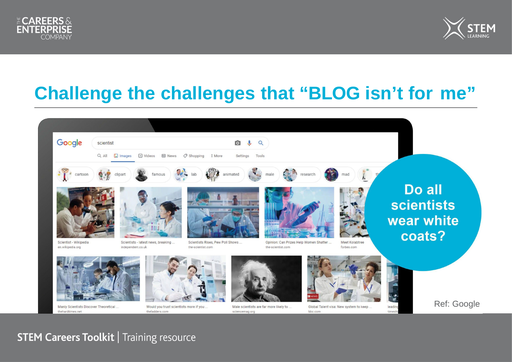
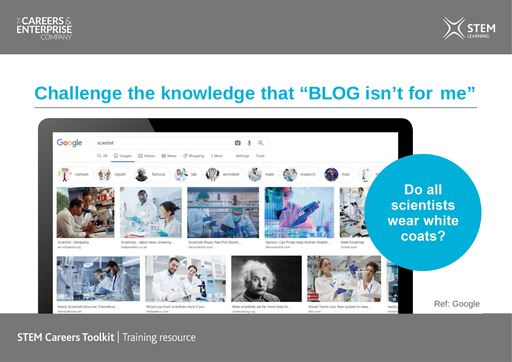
challenges: challenges -> knowledge
